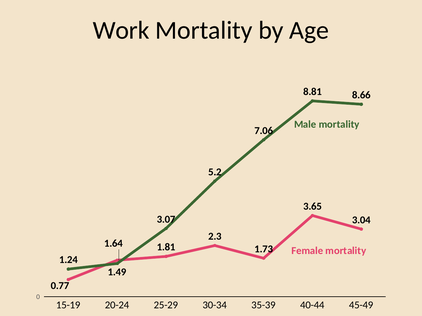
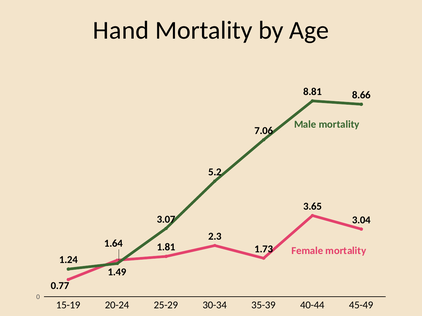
Work: Work -> Hand
